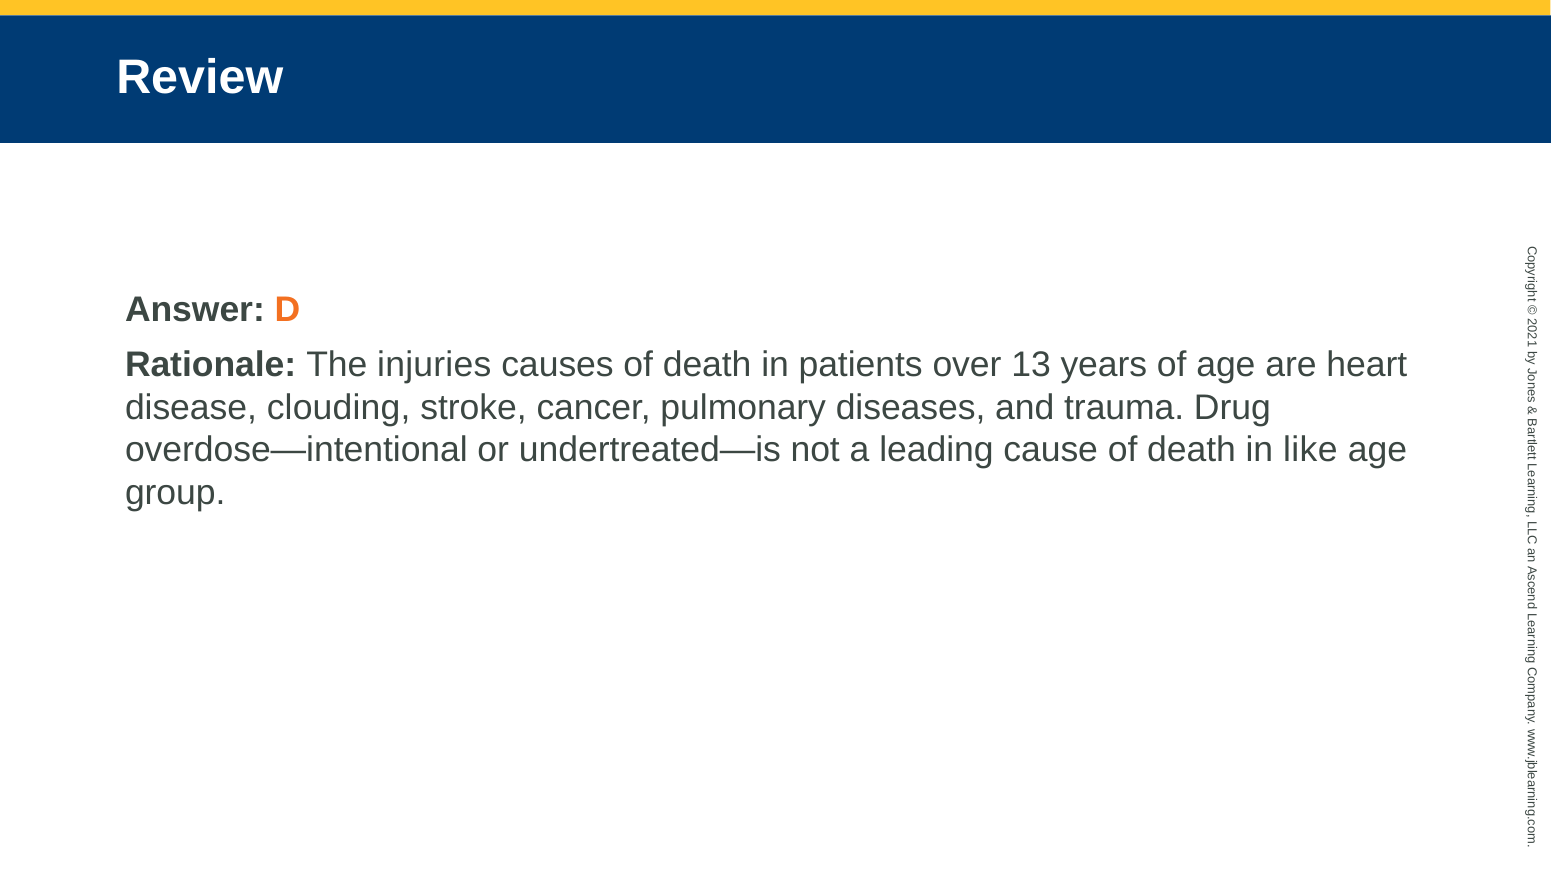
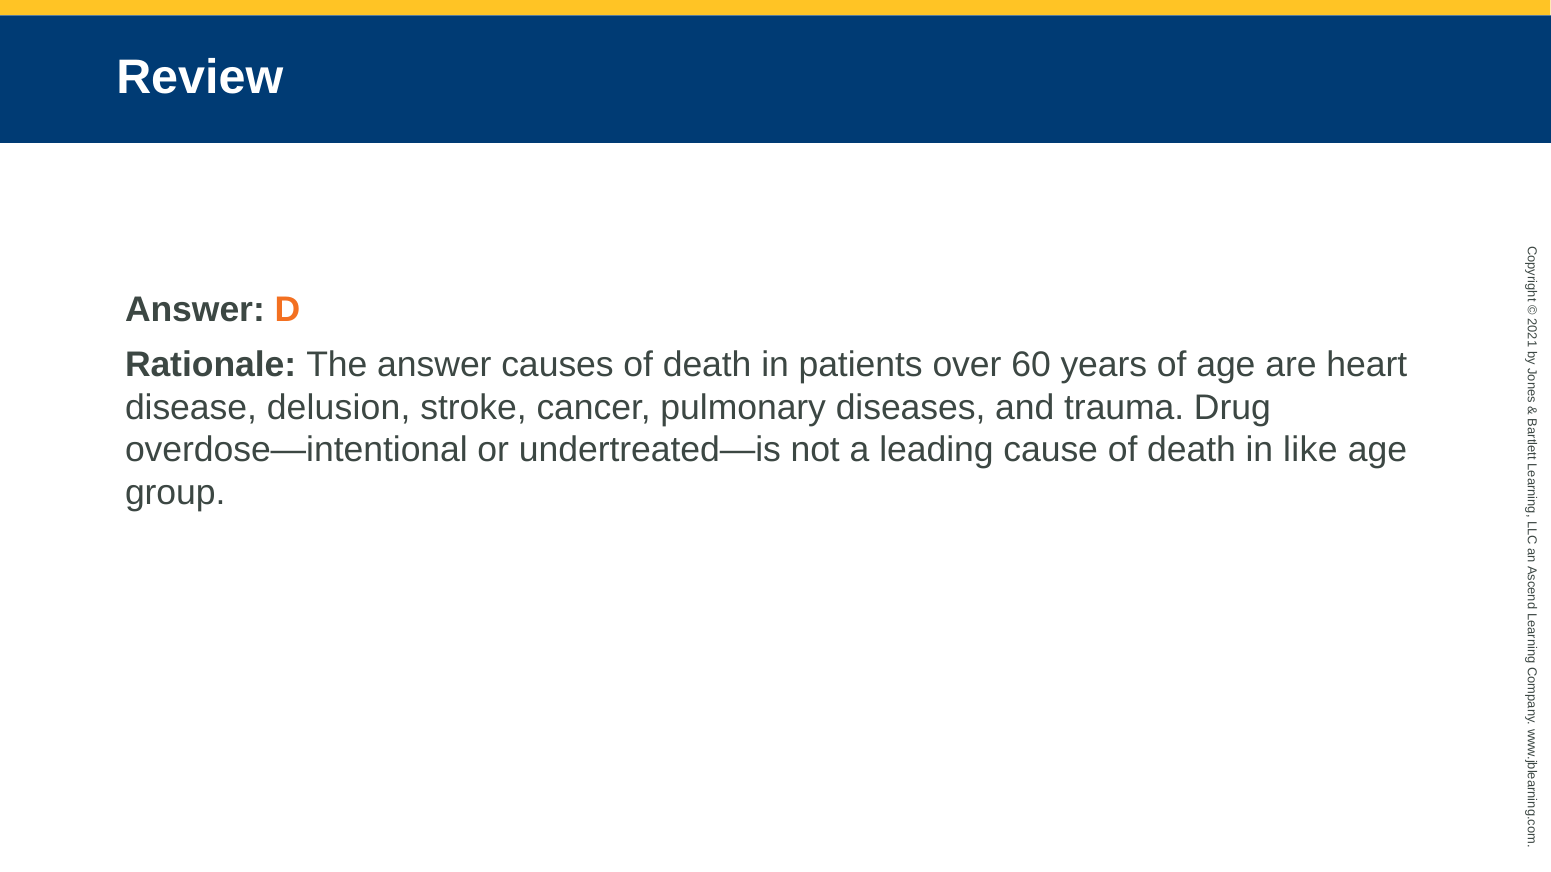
The injuries: injuries -> answer
13: 13 -> 60
clouding: clouding -> delusion
